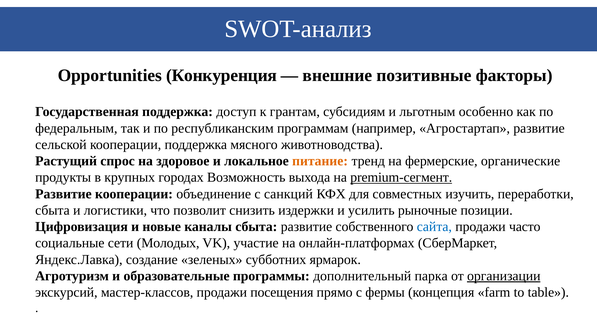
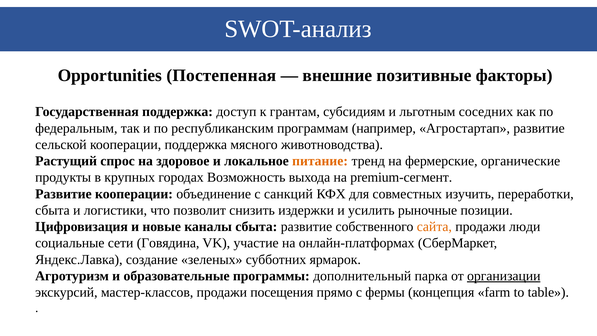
Конкуренция: Конкуренция -> Постепенная
особенно: особенно -> соседних
premium-сегмент underline: present -> none
сайта colour: blue -> orange
часто: часто -> люди
Молодых: Молодых -> Говядина
